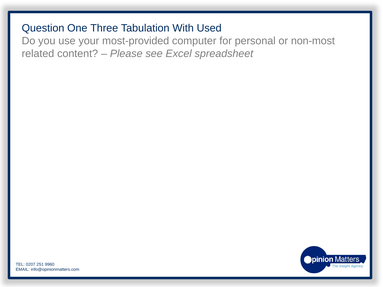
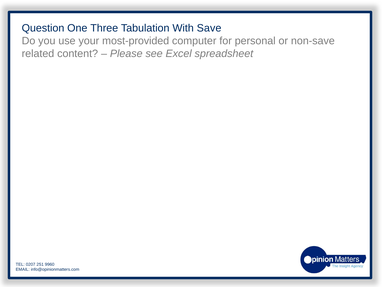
Used: Used -> Save
non-most: non-most -> non-save
